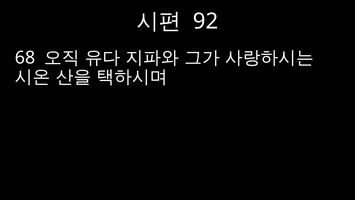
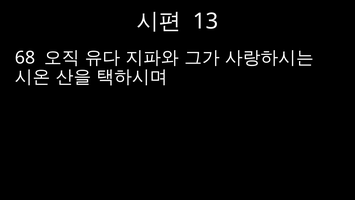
92: 92 -> 13
